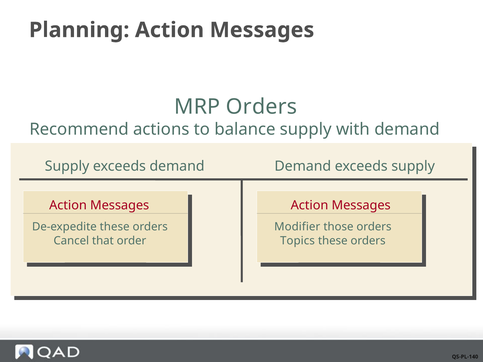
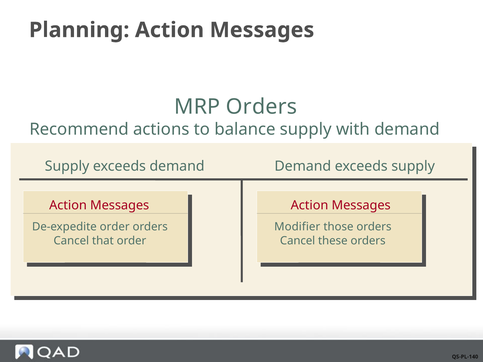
De-expedite these: these -> order
Topics at (297, 241): Topics -> Cancel
